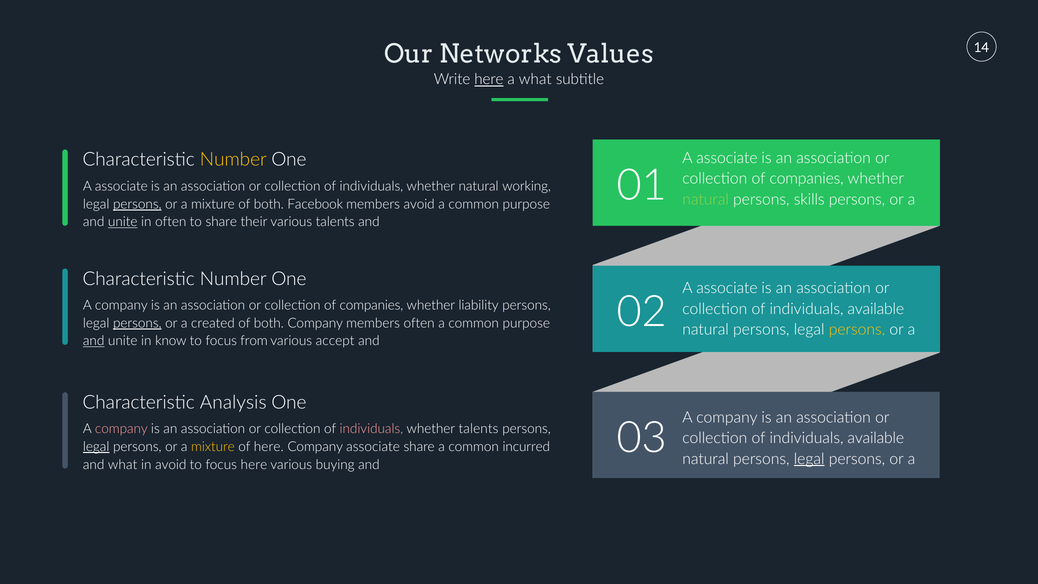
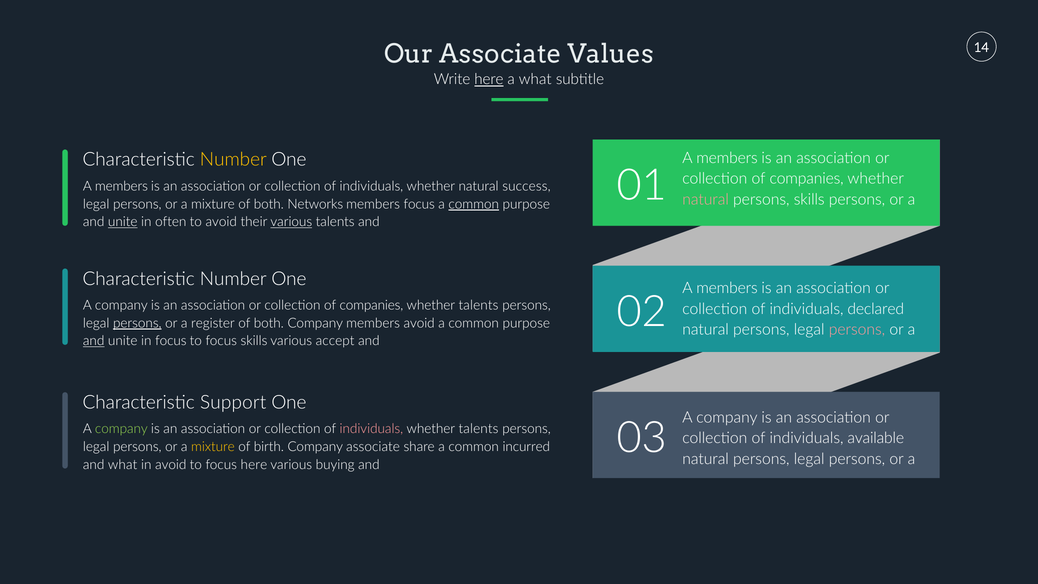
Our Networks: Networks -> Associate
associate at (727, 158): associate -> members
associate at (121, 186): associate -> members
working: working -> success
natural at (706, 199) colour: light green -> pink
persons at (137, 204) underline: present -> none
Facebook: Facebook -> Networks
members avoid: avoid -> focus
common at (474, 204) underline: none -> present
to share: share -> avoid
various at (291, 222) underline: none -> present
associate at (727, 288): associate -> members
liability at (479, 305): liability -> talents
available at (876, 309): available -> declared
created: created -> register
members often: often -> avoid
persons at (857, 330) colour: yellow -> pink
in know: know -> focus
focus from: from -> skills
Analysis: Analysis -> Support
company at (121, 429) colour: pink -> light green
legal at (96, 447) underline: present -> none
of here: here -> birth
legal at (809, 459) underline: present -> none
